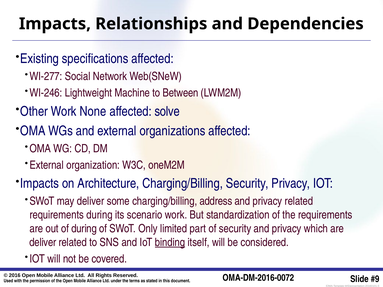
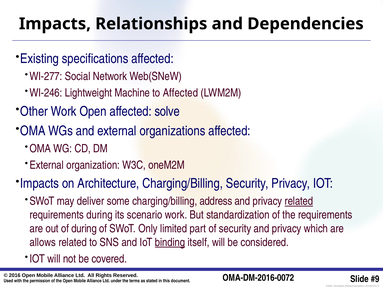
to Between: Between -> Affected
Work None: None -> Open
related at (299, 201) underline: none -> present
deliver at (43, 242): deliver -> allows
